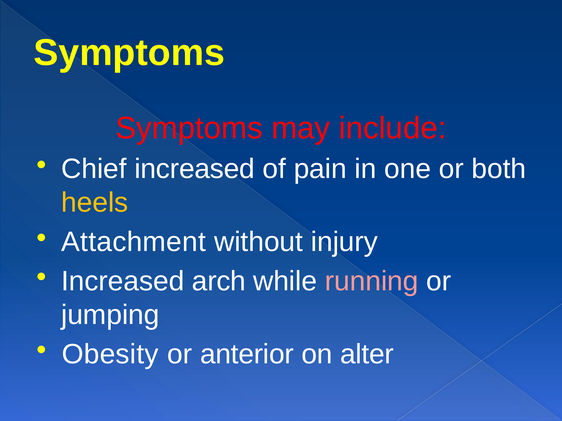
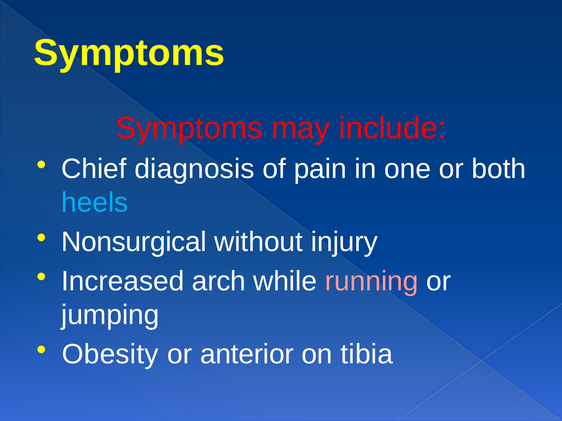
Chief increased: increased -> diagnosis
heels colour: yellow -> light blue
Attachment: Attachment -> Nonsurgical
alter: alter -> tibia
